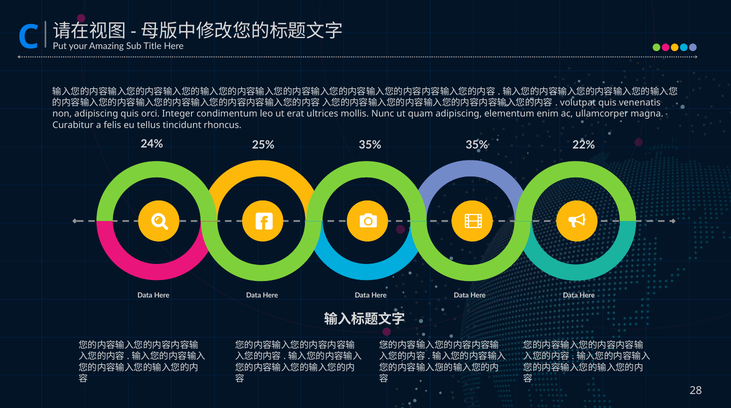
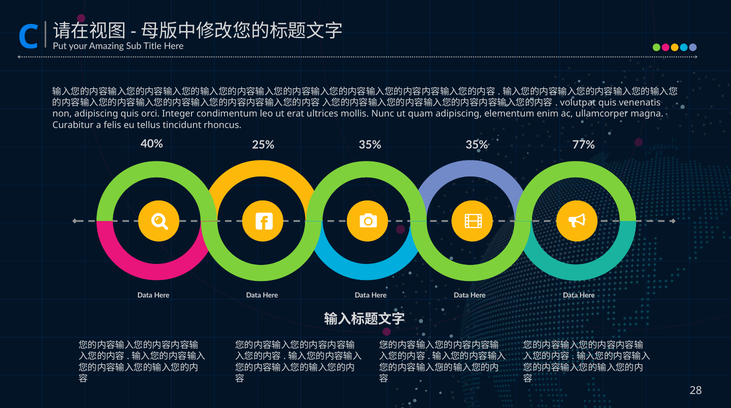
24%: 24% -> 40%
22%: 22% -> 77%
